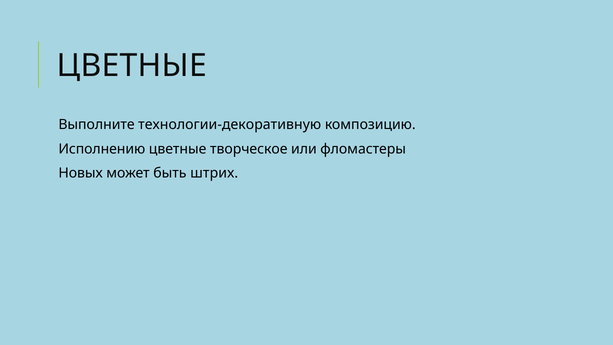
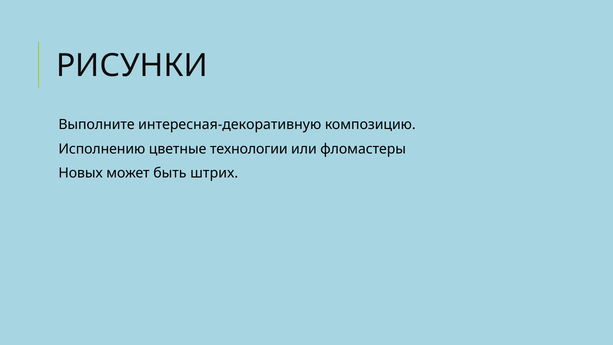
ЦВЕТНЫЕ at (132, 66): ЦВЕТНЫЕ -> РИСУНКИ
технологии-декоративную: технологии-декоративную -> интересная-декоративную
творческое: творческое -> технологии
